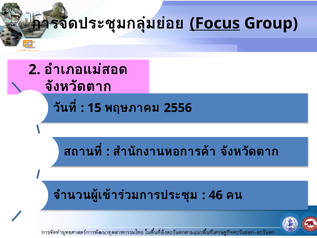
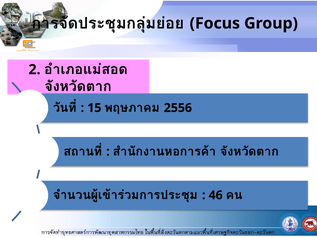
Focus underline: present -> none
